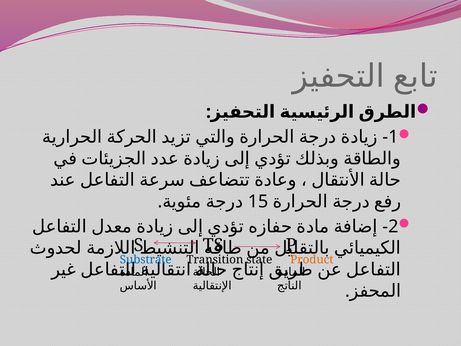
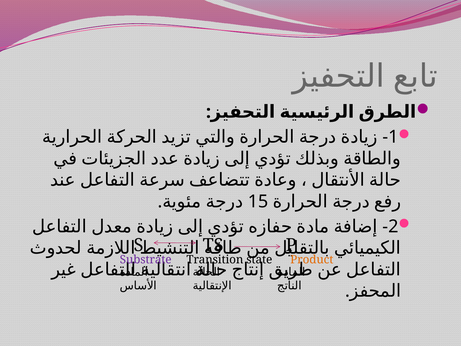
Substrate colour: blue -> purple
